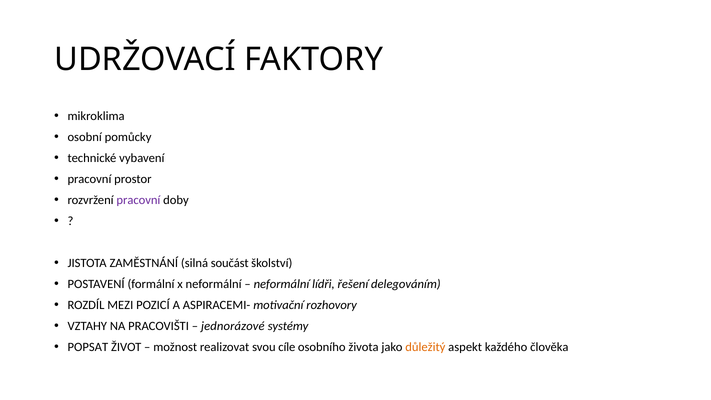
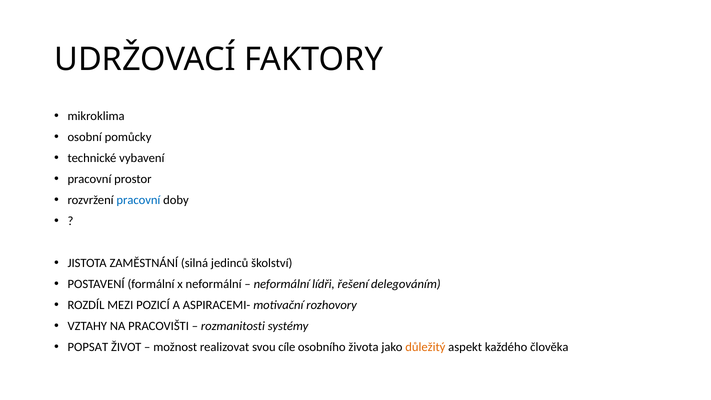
pracovní at (138, 200) colour: purple -> blue
součást: součást -> jedinců
jednorázové: jednorázové -> rozmanitosti
